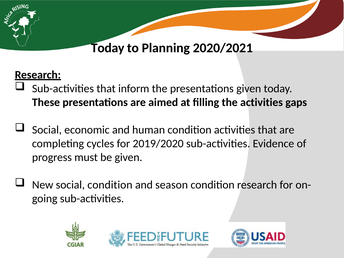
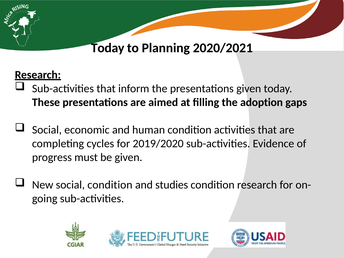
the activities: activities -> adoption
season: season -> studies
